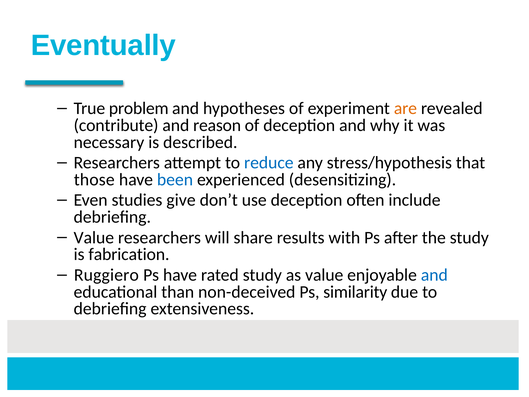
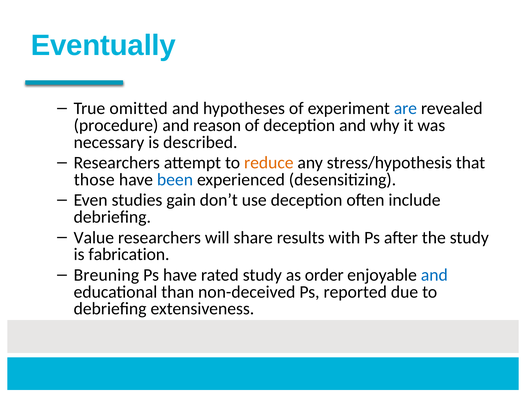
problem: problem -> omitted
are colour: orange -> blue
contribute: contribute -> procedure
reduce colour: blue -> orange
give: give -> gain
Ruggiero: Ruggiero -> Breuning
as value: value -> order
similarity: similarity -> reported
